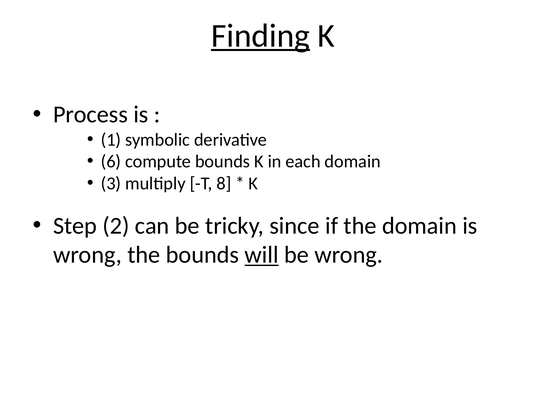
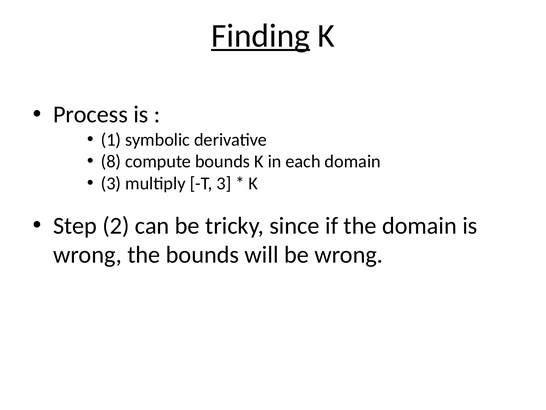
6: 6 -> 8
T 8: 8 -> 3
will underline: present -> none
